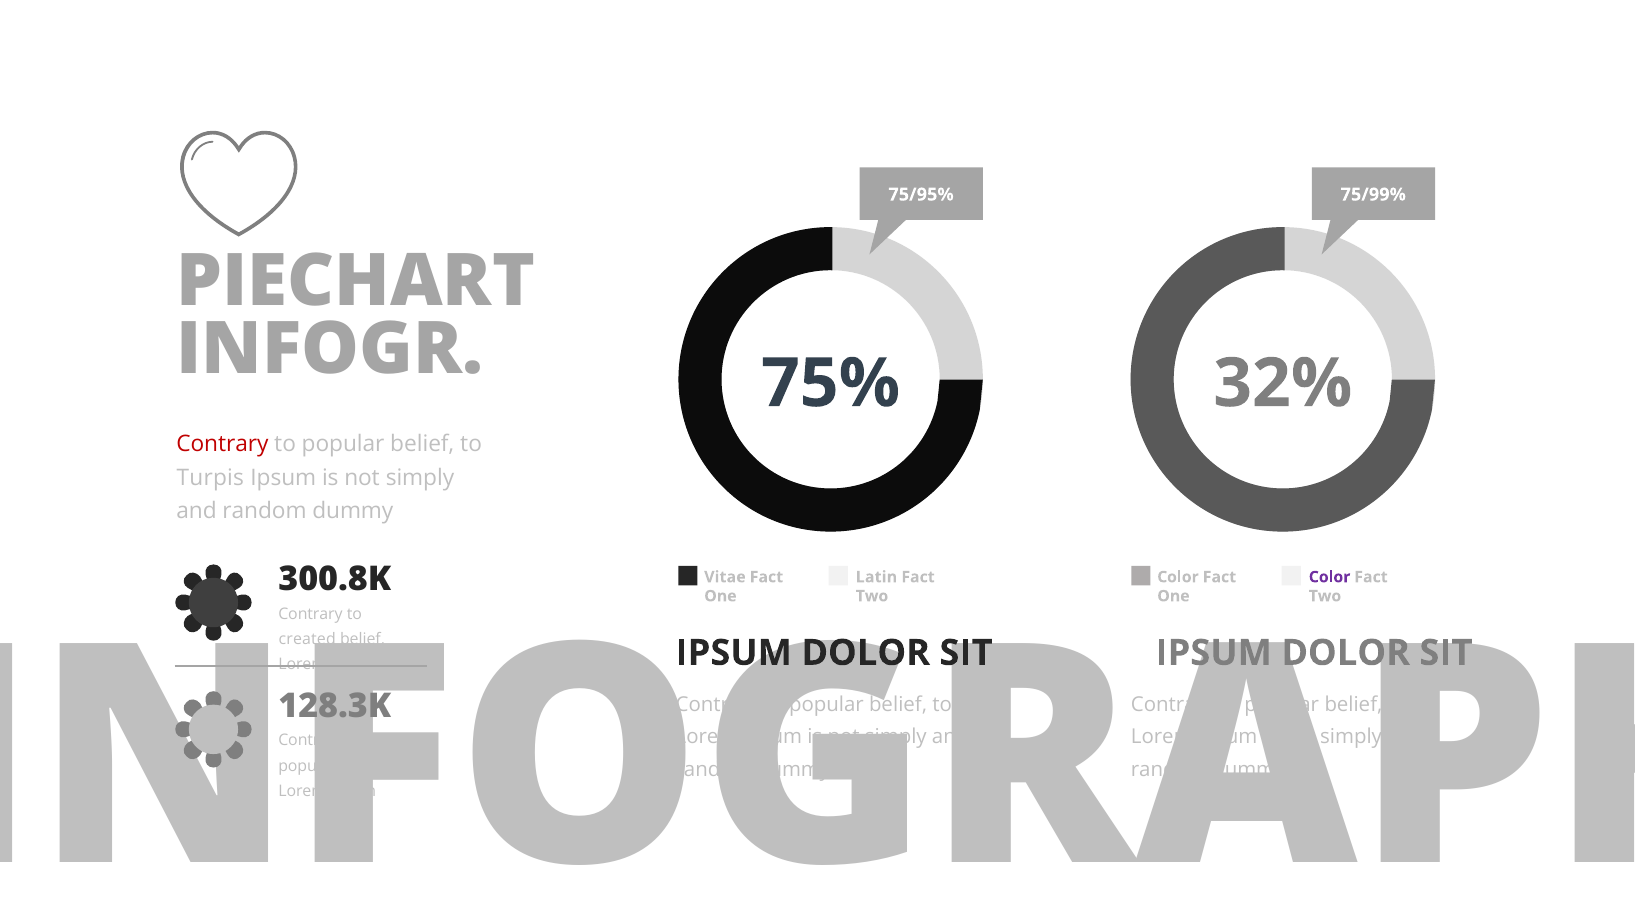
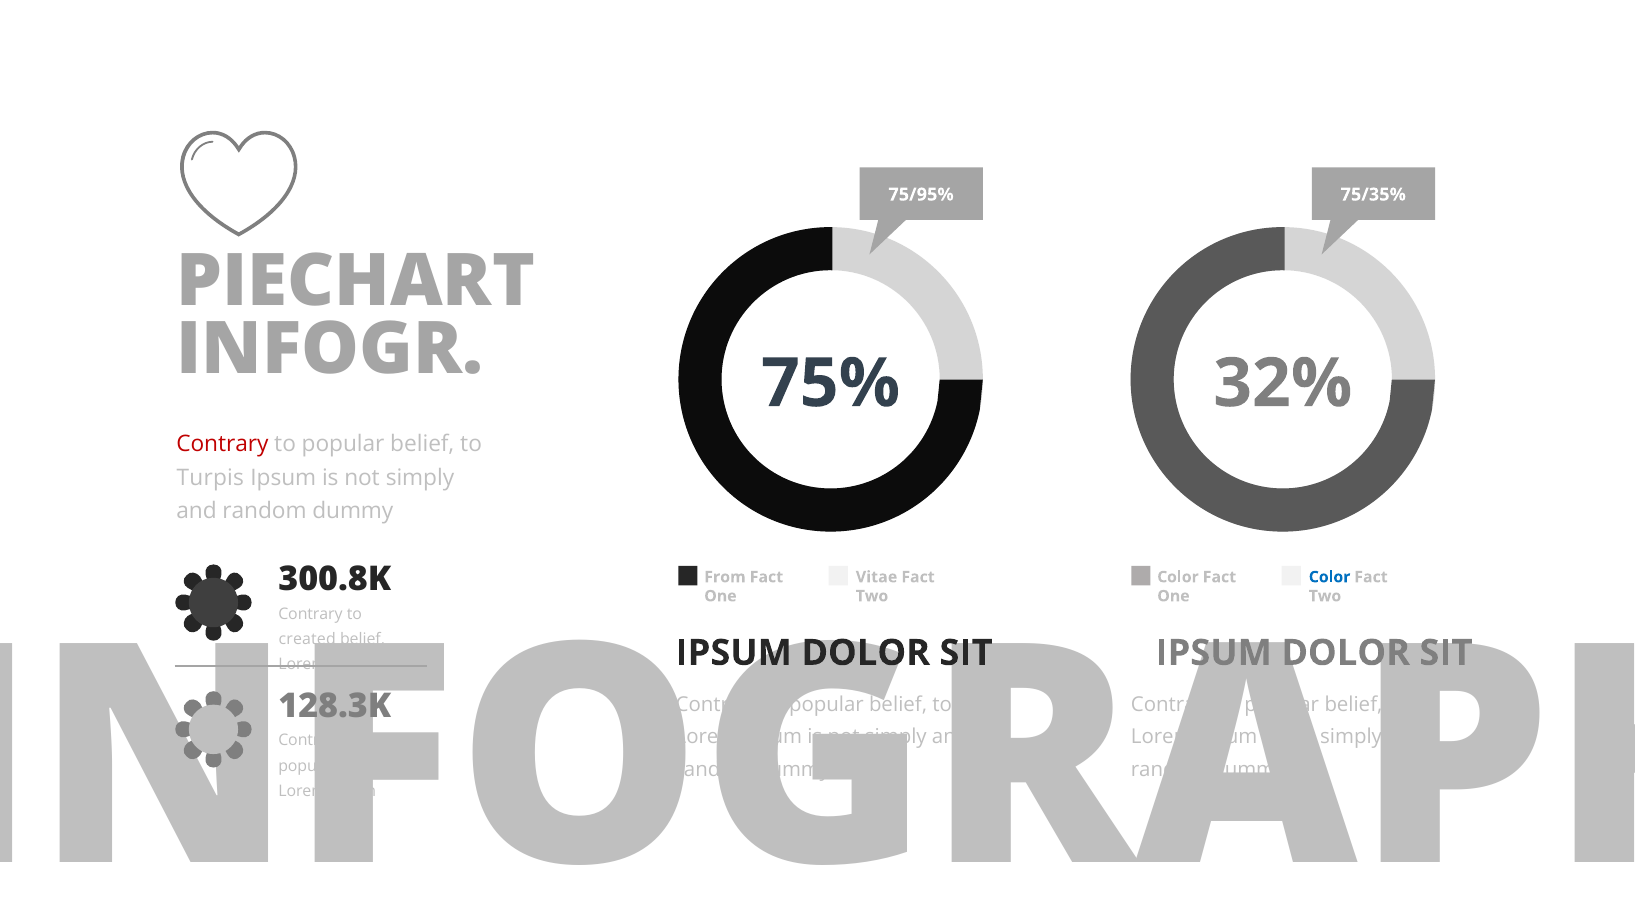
75/99%: 75/99% -> 75/35%
Vitae: Vitae -> From
Latin: Latin -> Vitae
Color at (1330, 577) colour: purple -> blue
